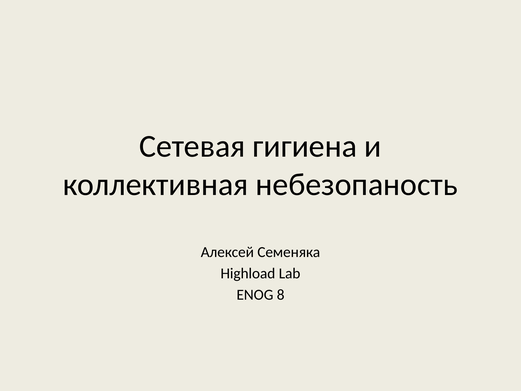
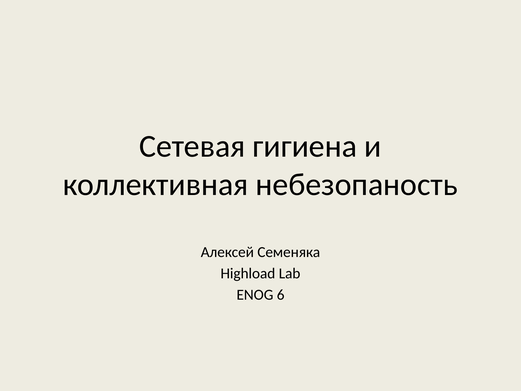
8: 8 -> 6
